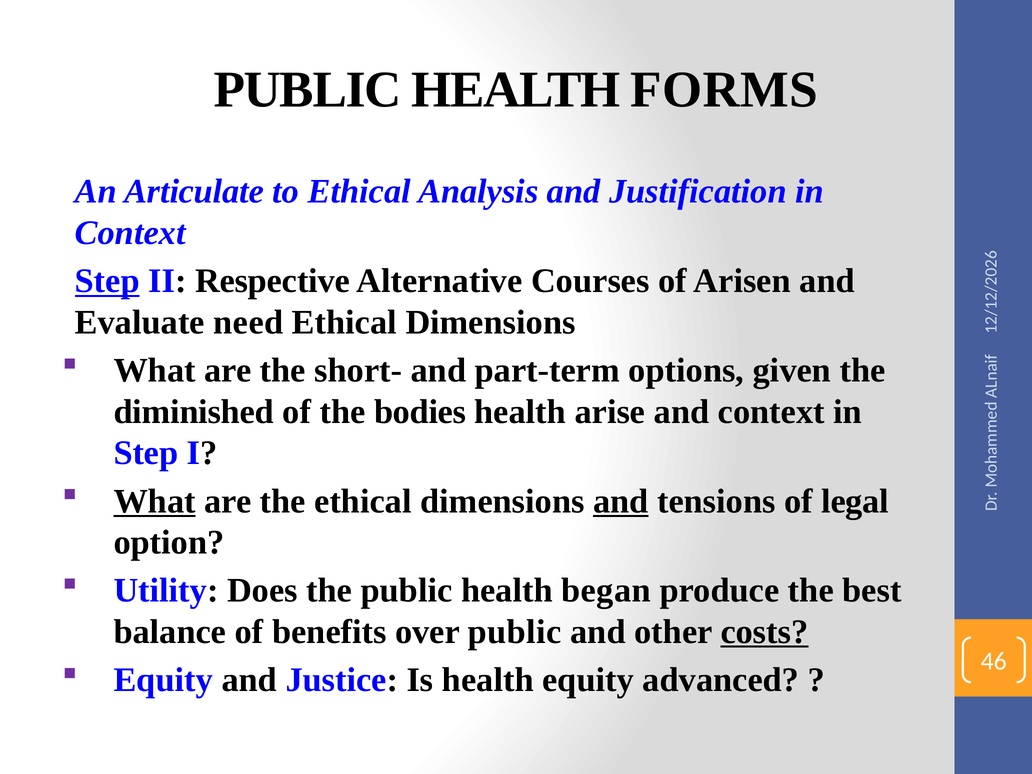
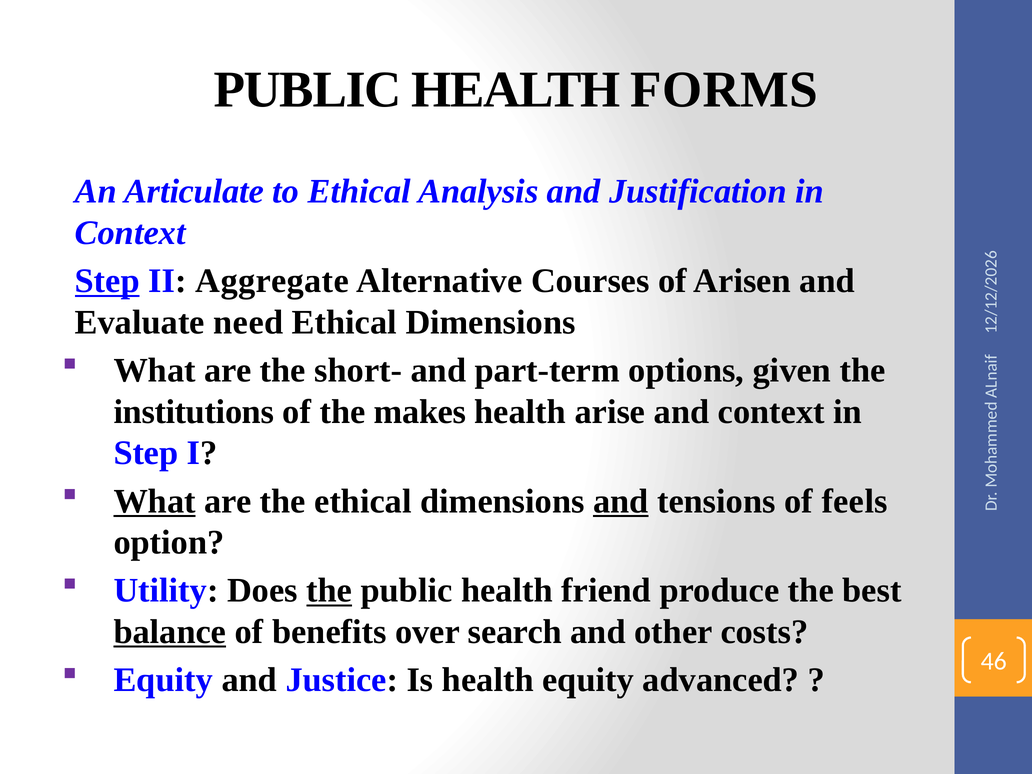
Respective: Respective -> Aggregate
diminished: diminished -> institutions
bodies: bodies -> makes
legal: legal -> feels
the at (329, 591) underline: none -> present
began: began -> friend
balance underline: none -> present
over public: public -> search
costs underline: present -> none
